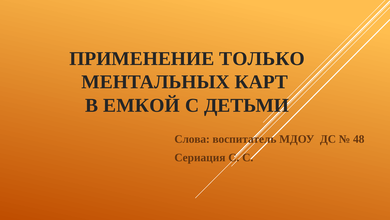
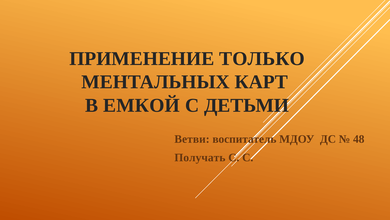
Слова: Слова -> Ветви
Сериация: Сериация -> Получать
